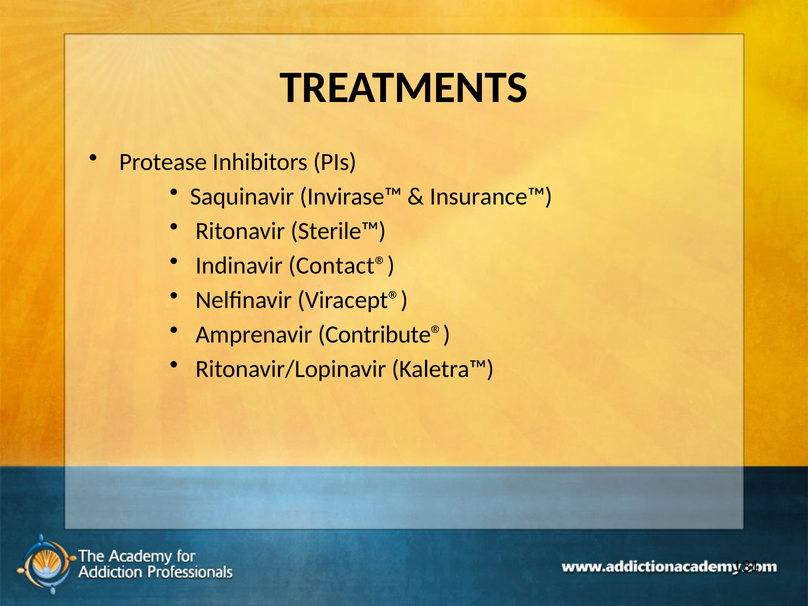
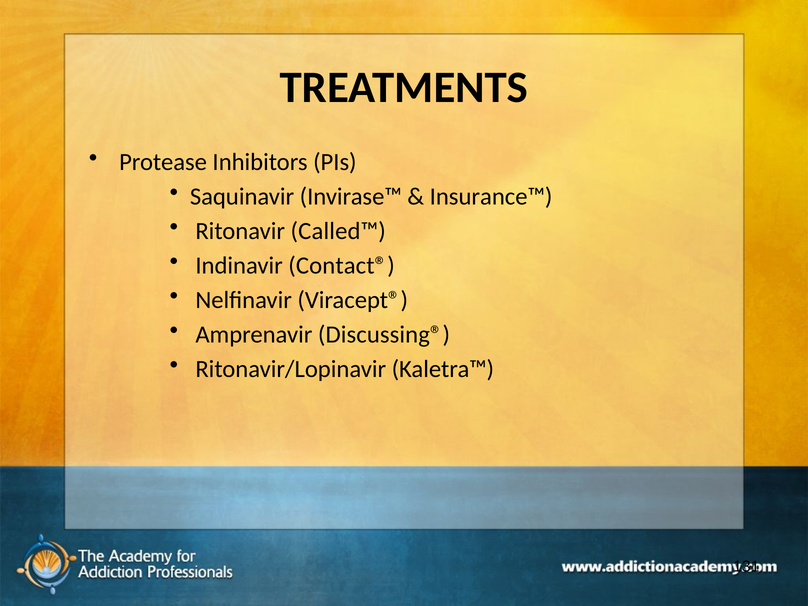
Sterile™: Sterile™ -> Called™
Contribute®: Contribute® -> Discussing®
